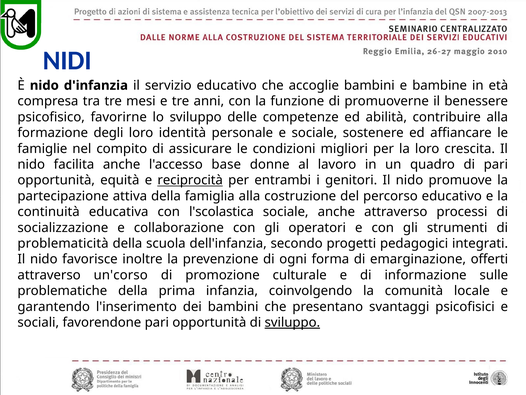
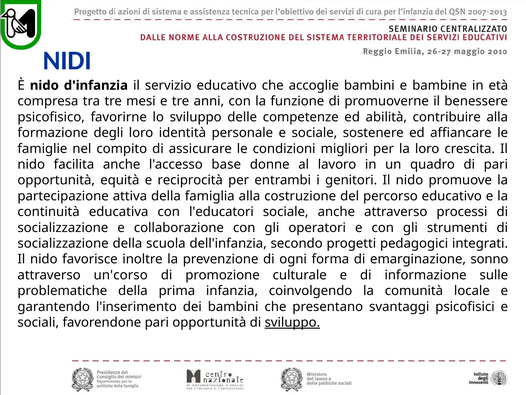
reciprocità underline: present -> none
l'scolastica: l'scolastica -> l'educatori
problematicità at (63, 243): problematicità -> socializzazione
offerti: offerti -> sonno
